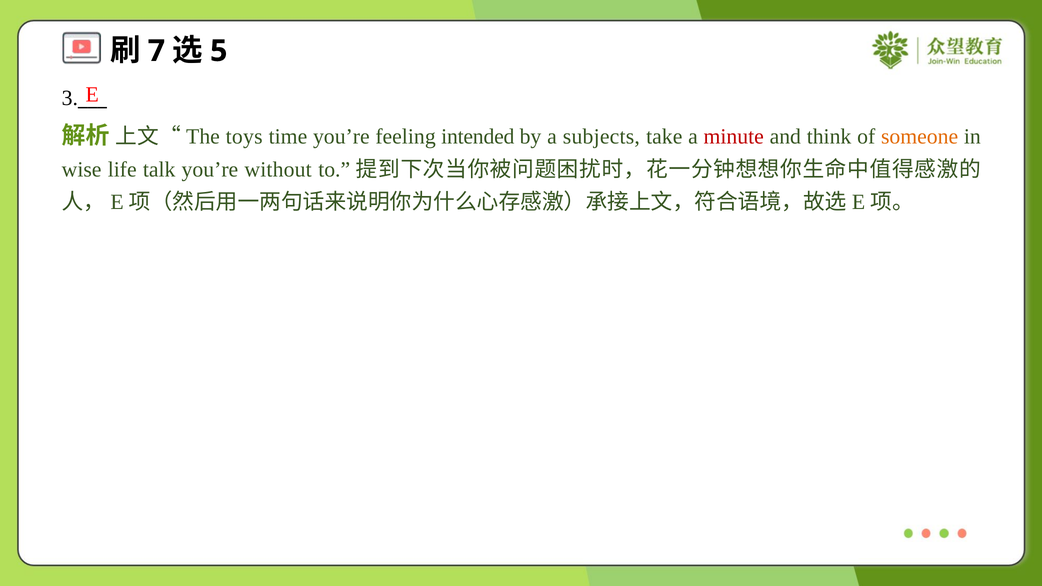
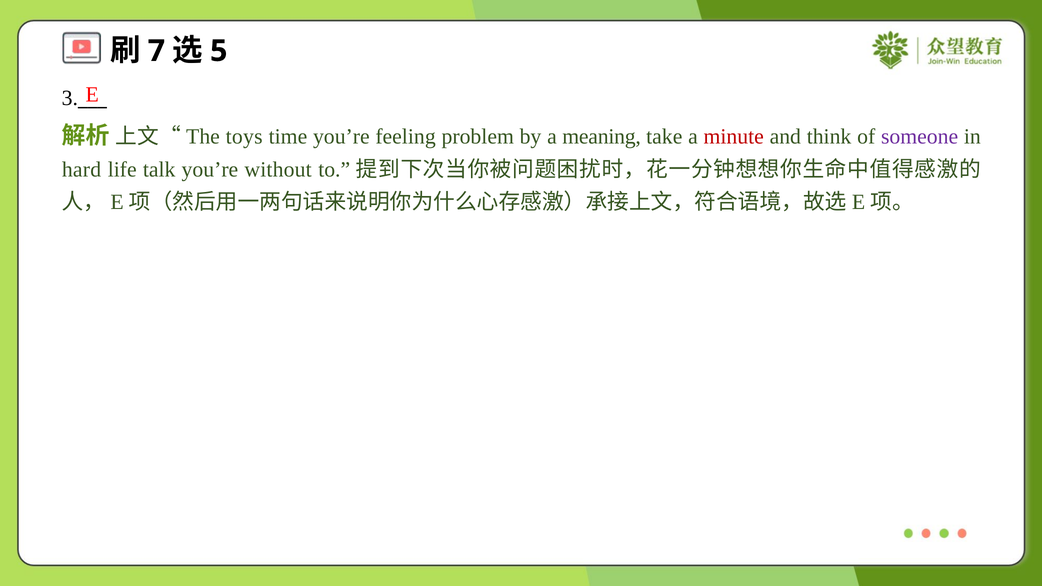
intended: intended -> problem
subjects: subjects -> meaning
someone colour: orange -> purple
wise: wise -> hard
